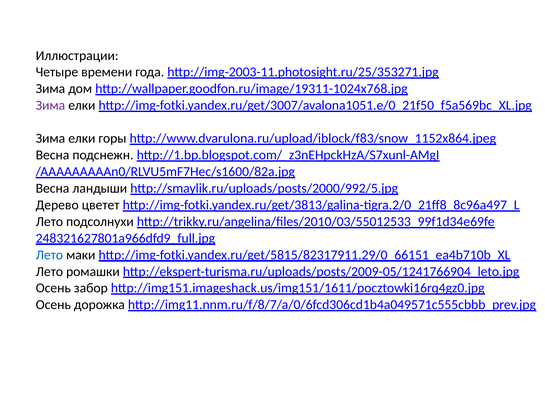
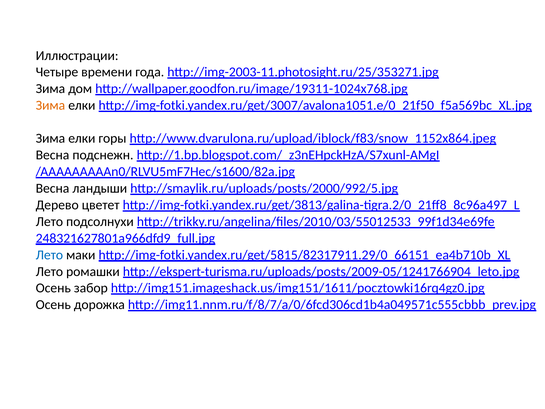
Зима at (50, 105) colour: purple -> orange
